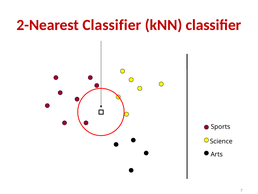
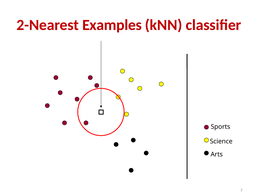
2-Nearest Classifier: Classifier -> Examples
